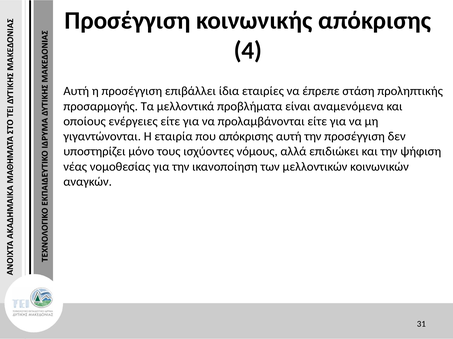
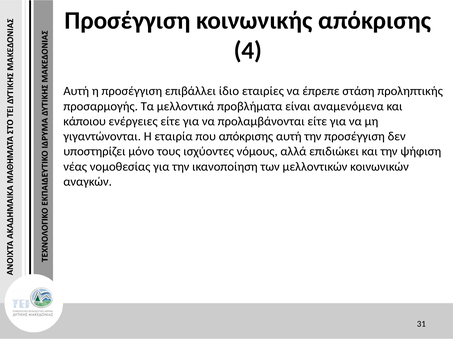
ίδια: ίδια -> ίδιο
οποίους: οποίους -> κάποιου
